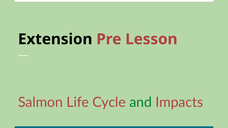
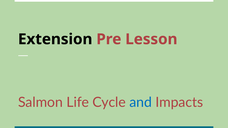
and colour: green -> blue
